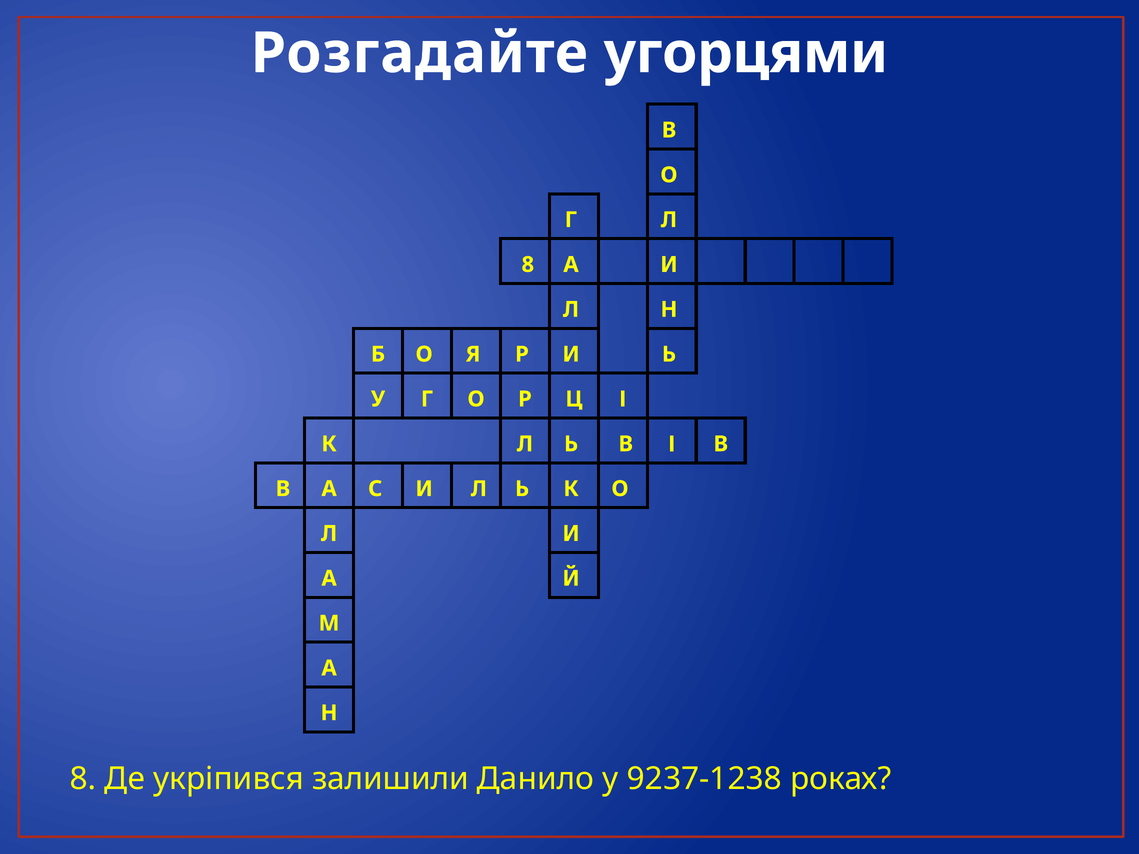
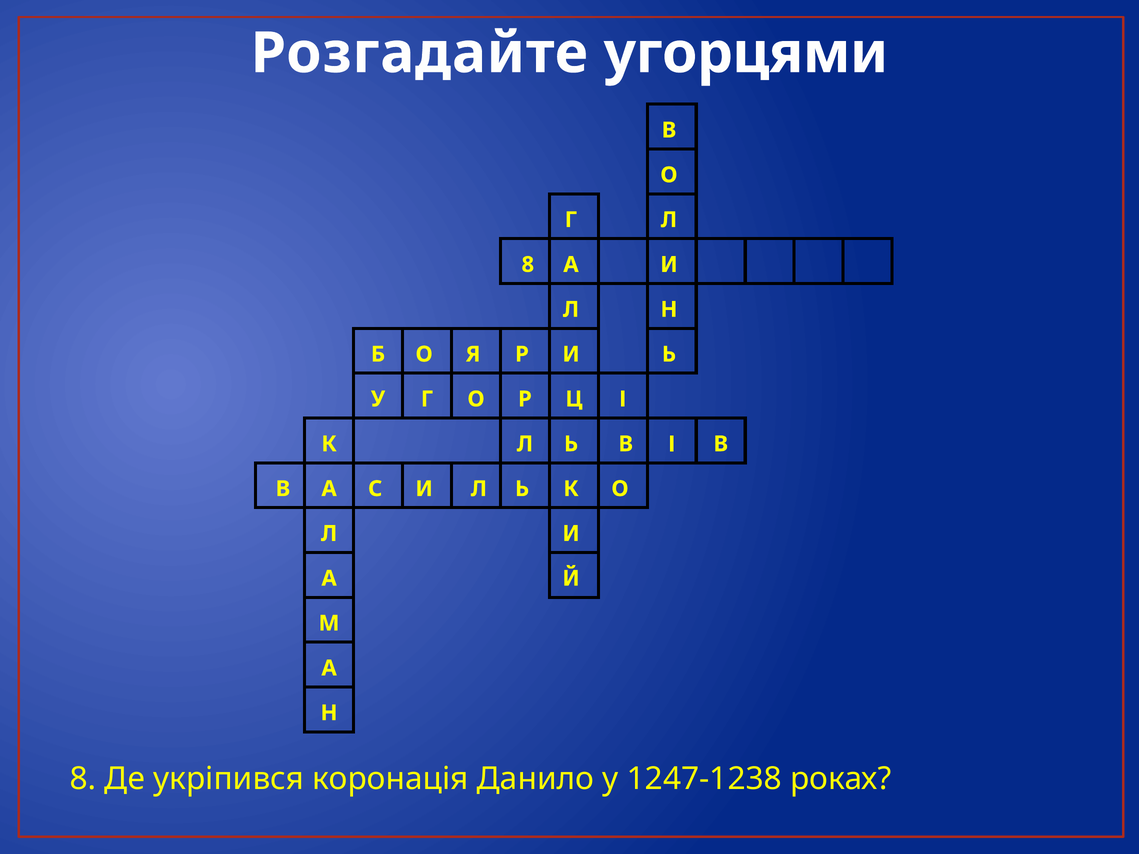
залишили: залишили -> коронація
9237-1238: 9237-1238 -> 1247-1238
